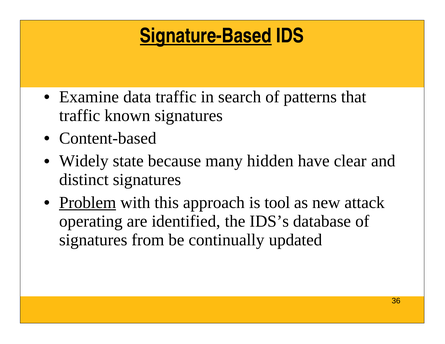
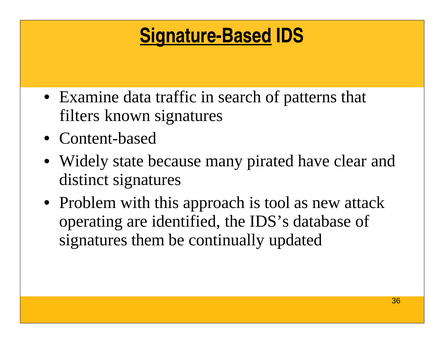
traffic at (80, 116): traffic -> filters
hidden: hidden -> pirated
Problem underline: present -> none
from: from -> them
